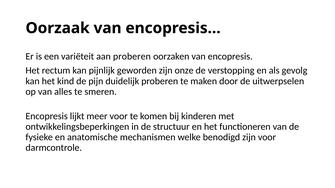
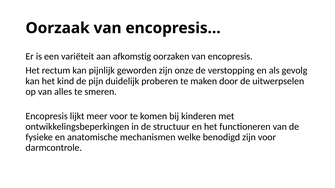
aan proberen: proberen -> afkomstig
